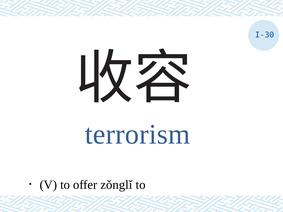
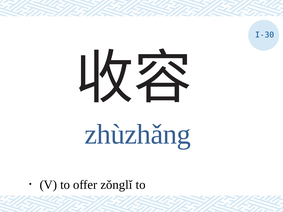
terrorism: terrorism -> zhùzhǎng
